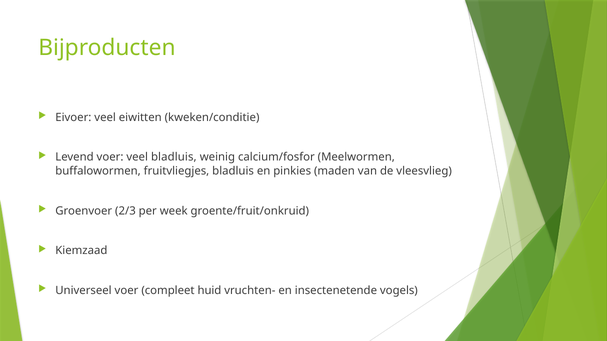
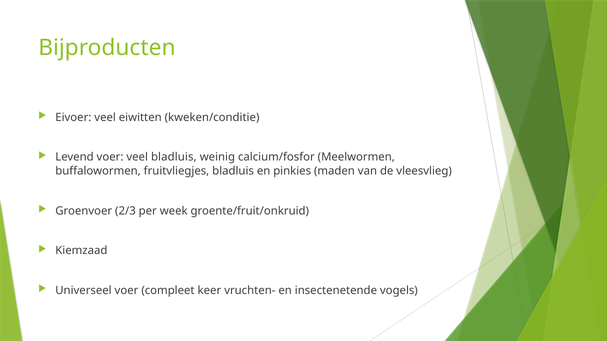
huid: huid -> keer
